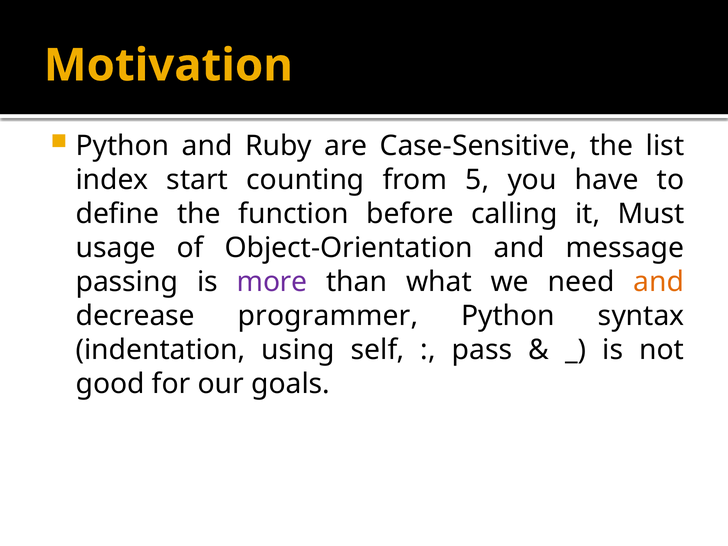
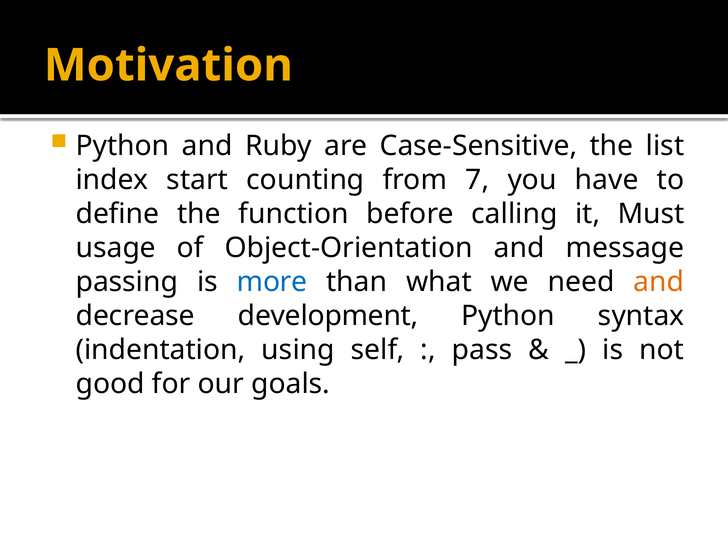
5: 5 -> 7
more colour: purple -> blue
programmer: programmer -> development
